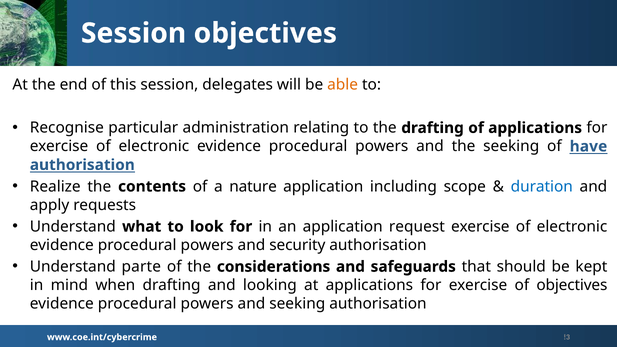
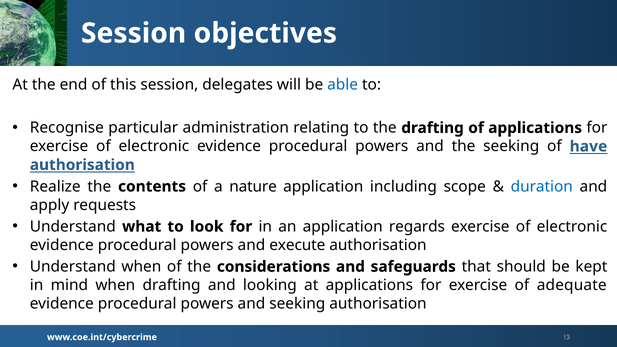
able colour: orange -> blue
request: request -> regards
security: security -> execute
Understand parte: parte -> when
of objectives: objectives -> adequate
